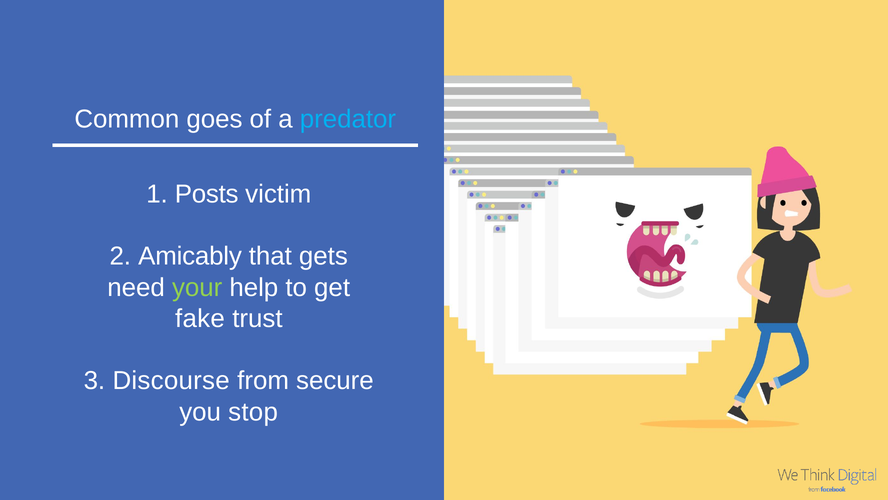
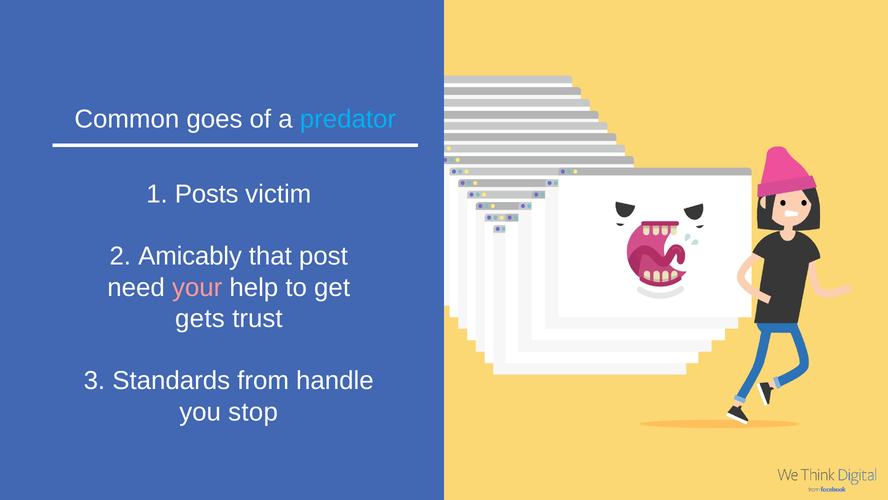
gets: gets -> post
your colour: light green -> pink
fake: fake -> gets
Discourse: Discourse -> Standards
secure: secure -> handle
